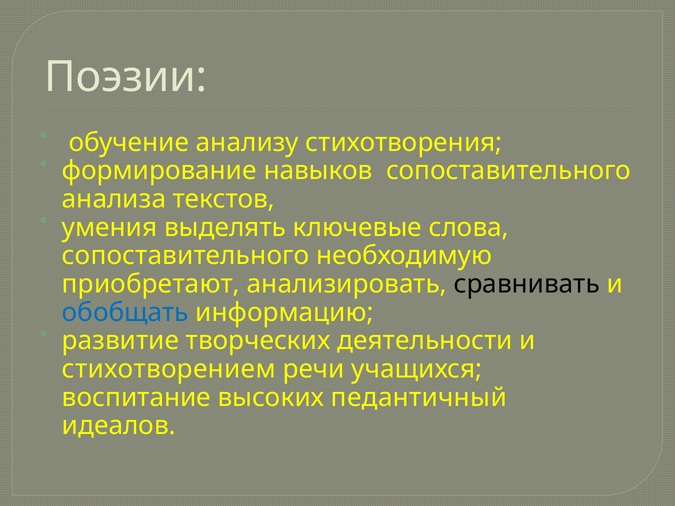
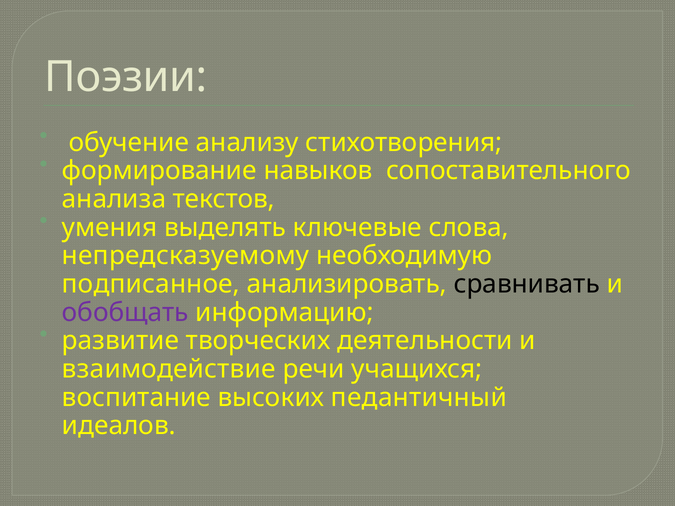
сопоставительного at (186, 256): сопоставительного -> непредсказуемому
приобретают: приобретают -> подписанное
обобщать colour: blue -> purple
стихотворением: стихотворением -> взаимодействие
